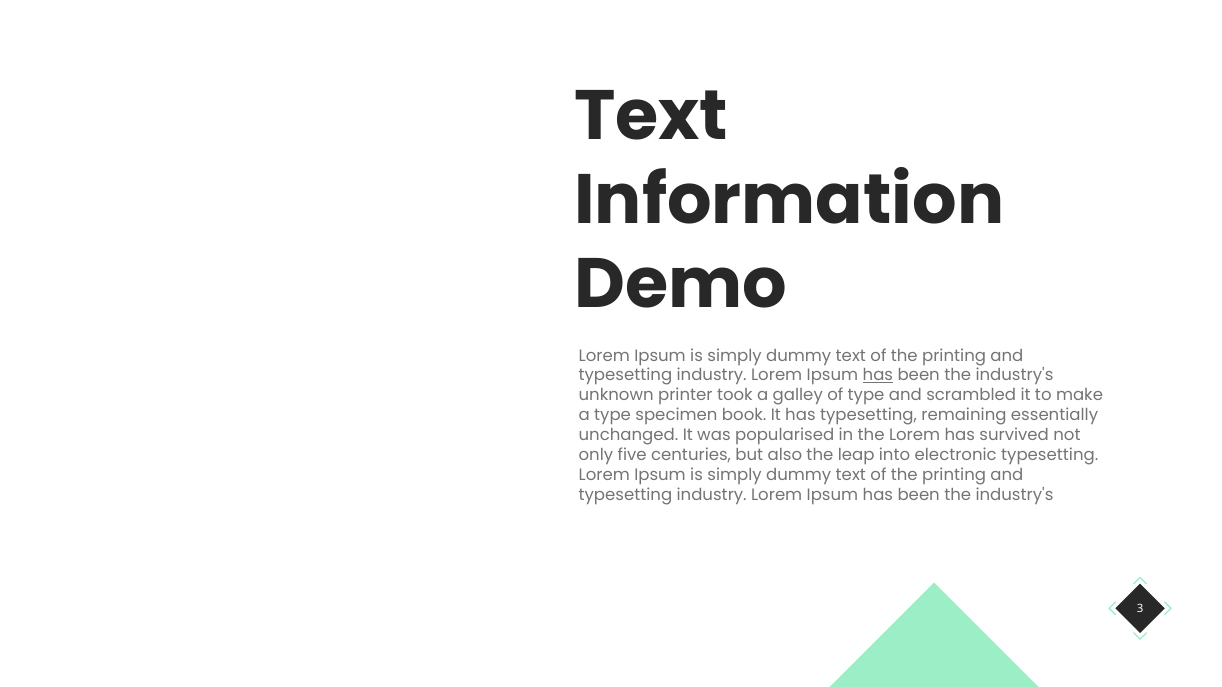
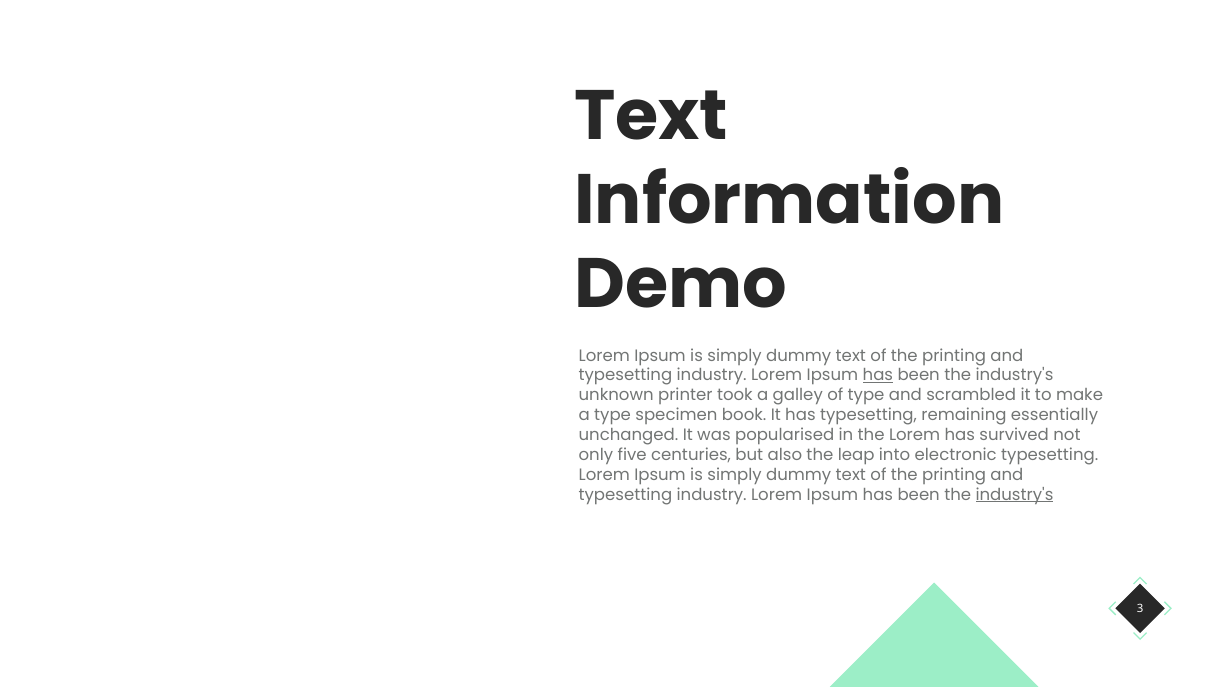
industry's at (1014, 495) underline: none -> present
